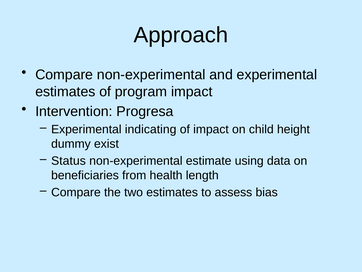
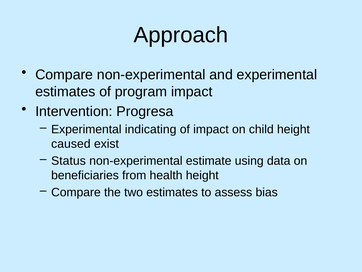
dummy: dummy -> caused
health length: length -> height
